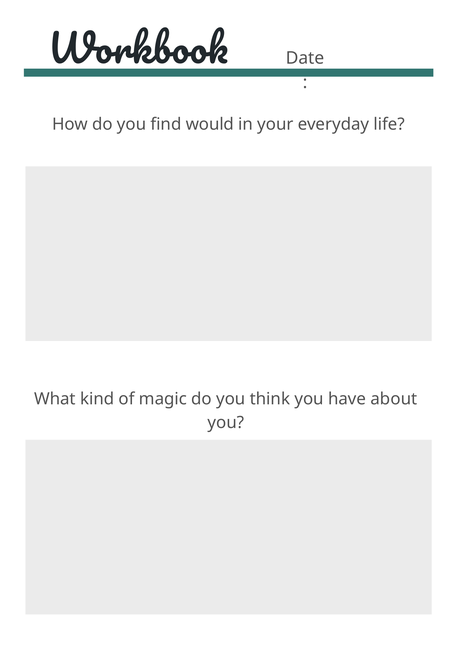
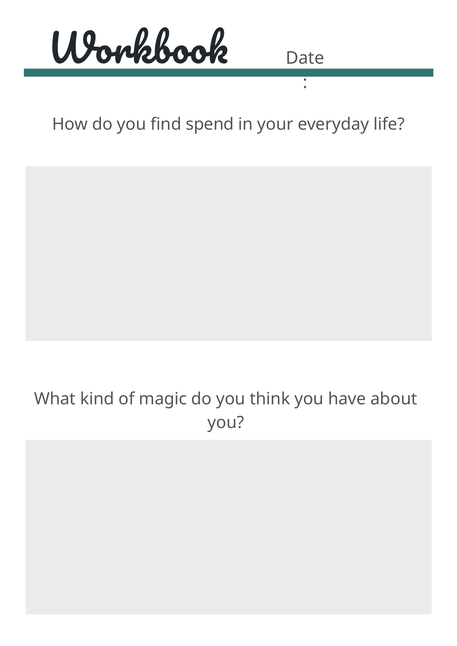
would: would -> spend
